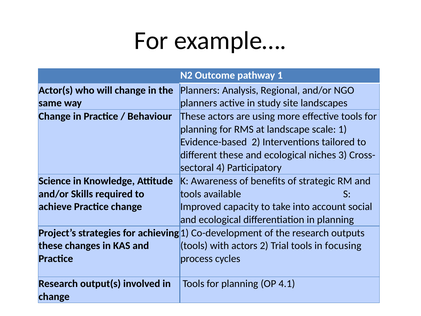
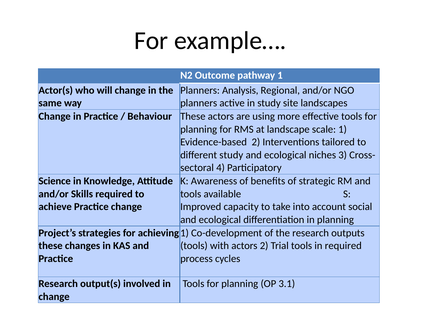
different these: these -> study
in focusing: focusing -> required
4.1: 4.1 -> 3.1
